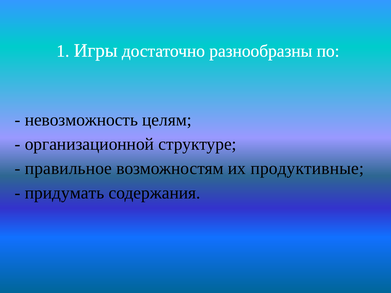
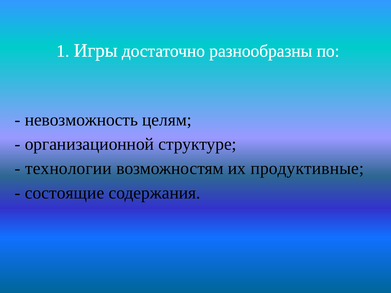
правильное: правильное -> технологии
придумать: придумать -> состоящие
